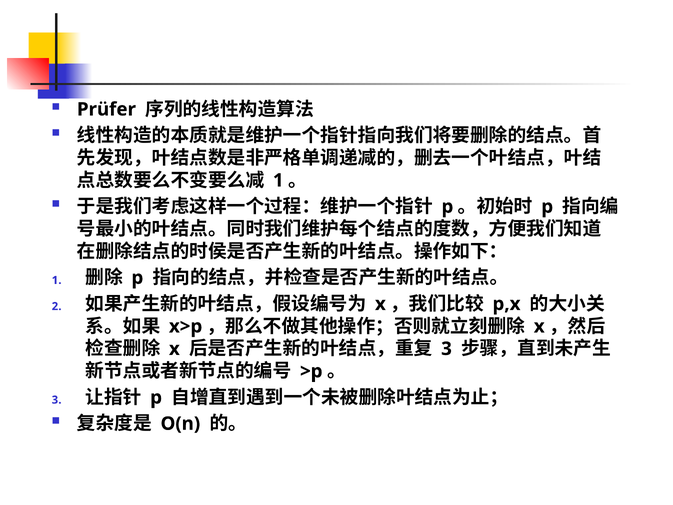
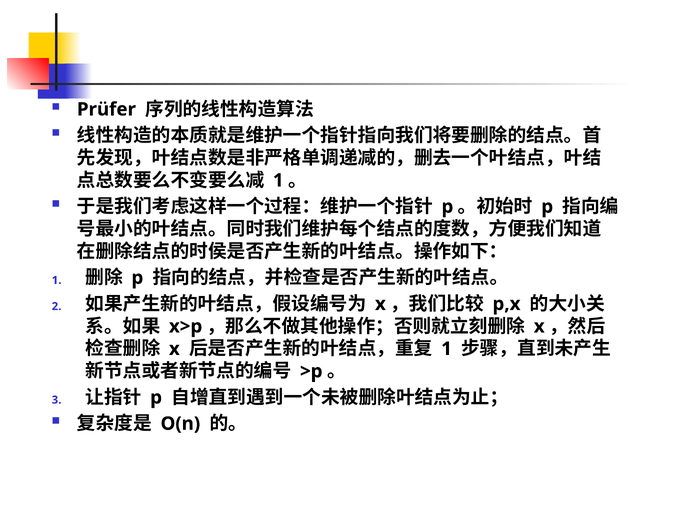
3 at (447, 349): 3 -> 1
